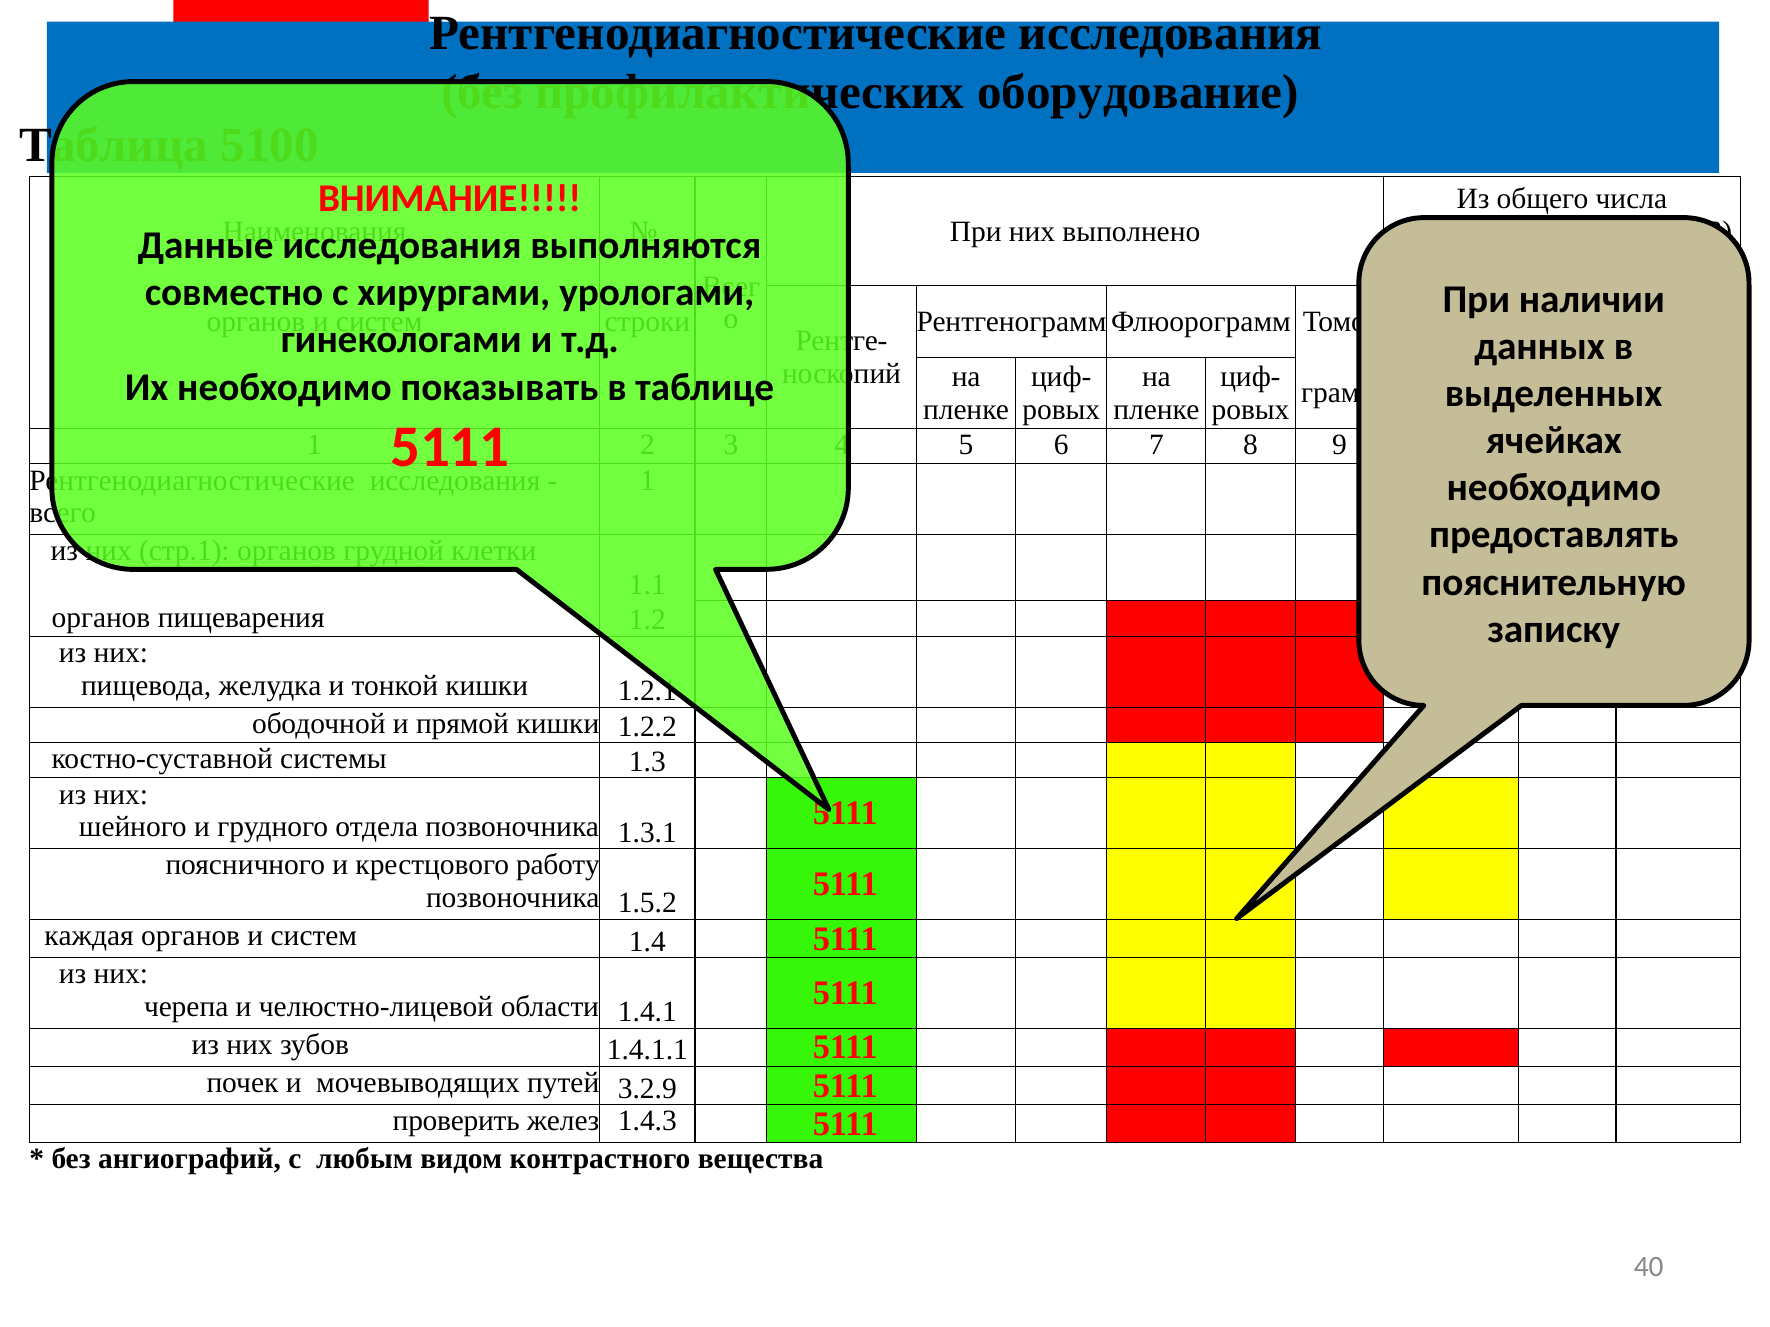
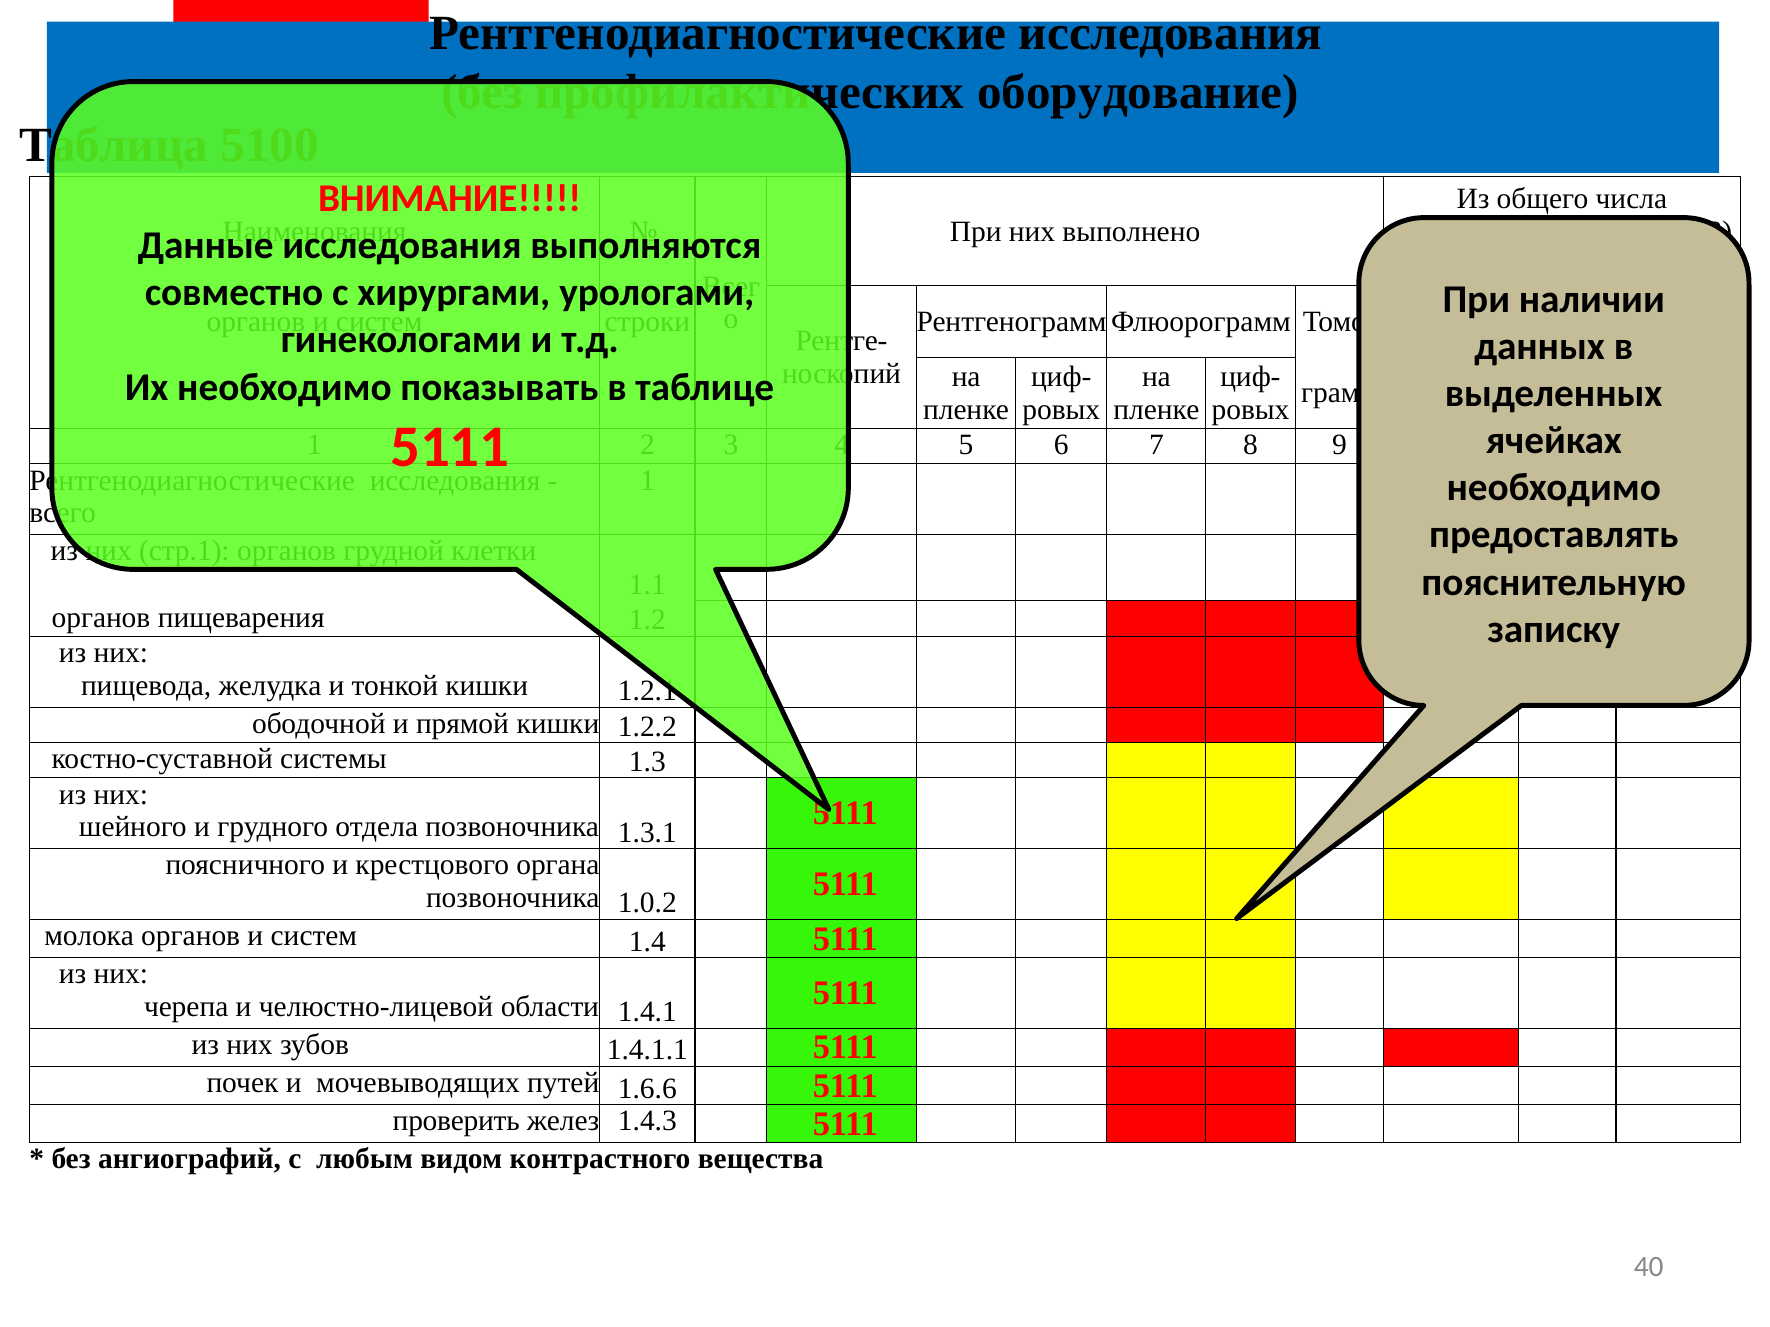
работу: работу -> органа
1.5.2: 1.5.2 -> 1.0.2
каждая: каждая -> молока
3.2.9: 3.2.9 -> 1.6.6
